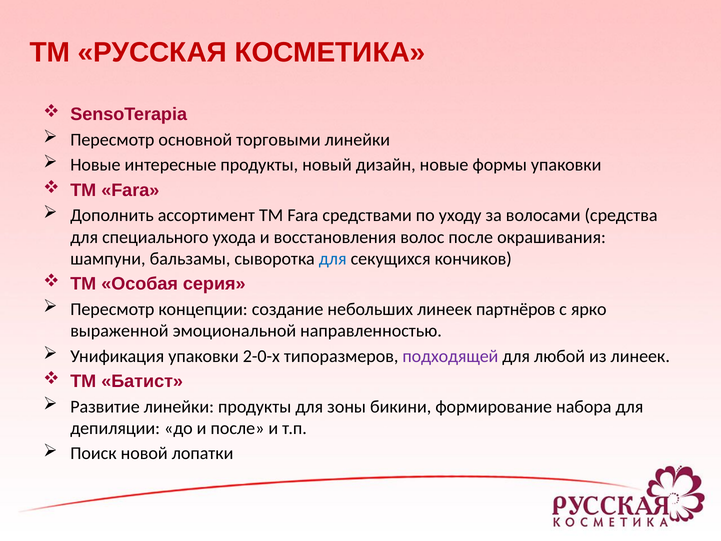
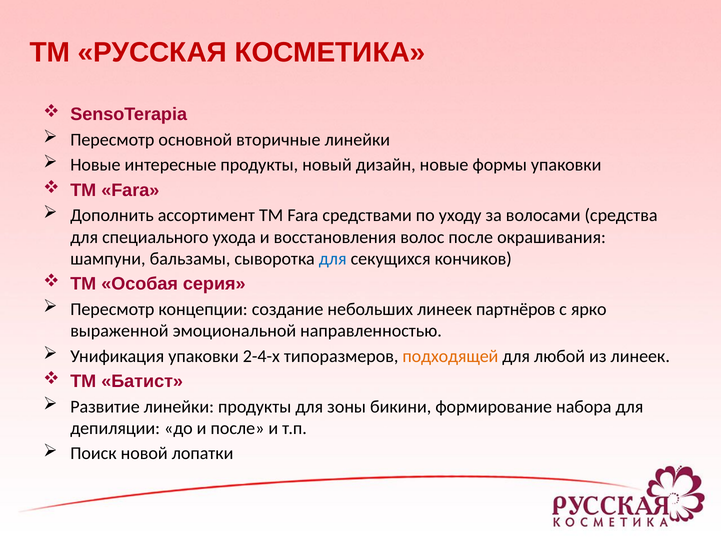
торговыми: торговыми -> вторичные
2-0-х: 2-0-х -> 2-4-х
подходящей colour: purple -> orange
